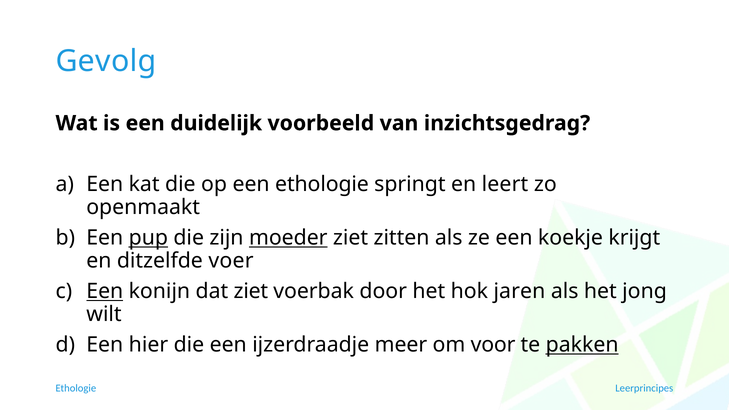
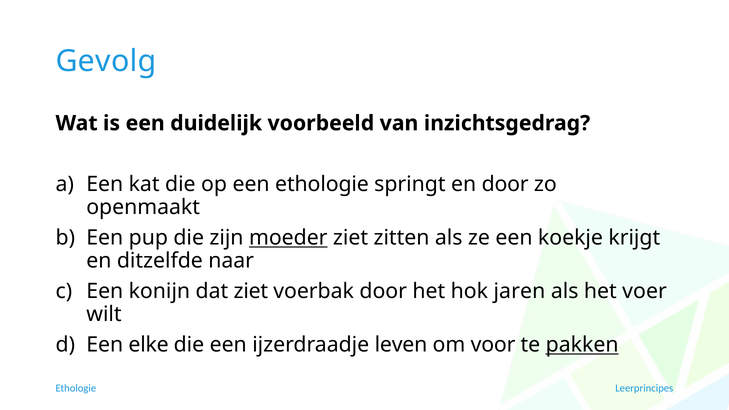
en leert: leert -> door
pup underline: present -> none
voer: voer -> naar
Een at (105, 291) underline: present -> none
jong: jong -> voer
hier: hier -> elke
meer: meer -> leven
